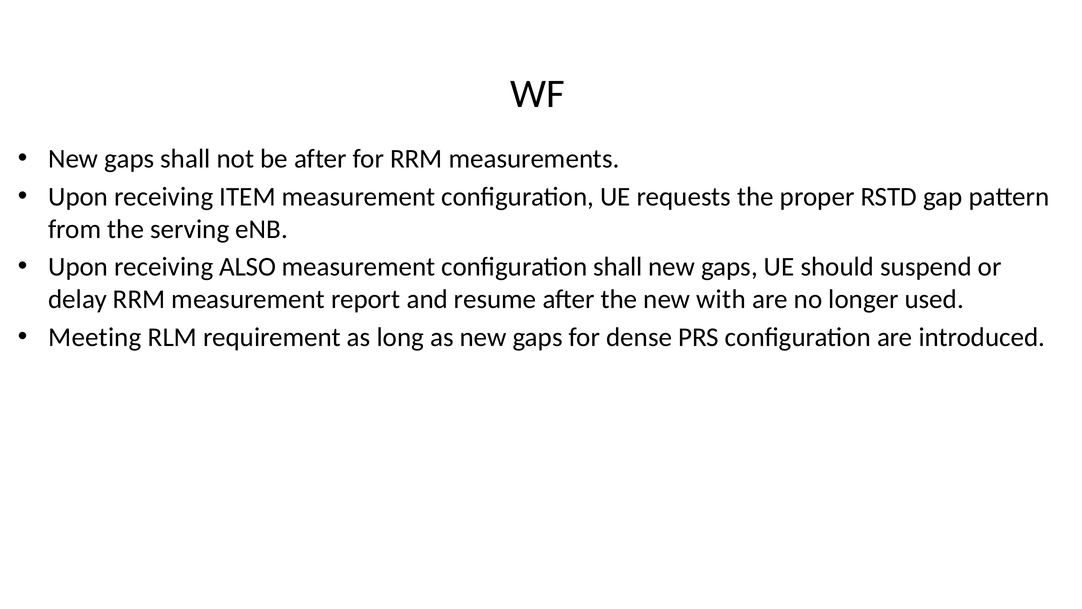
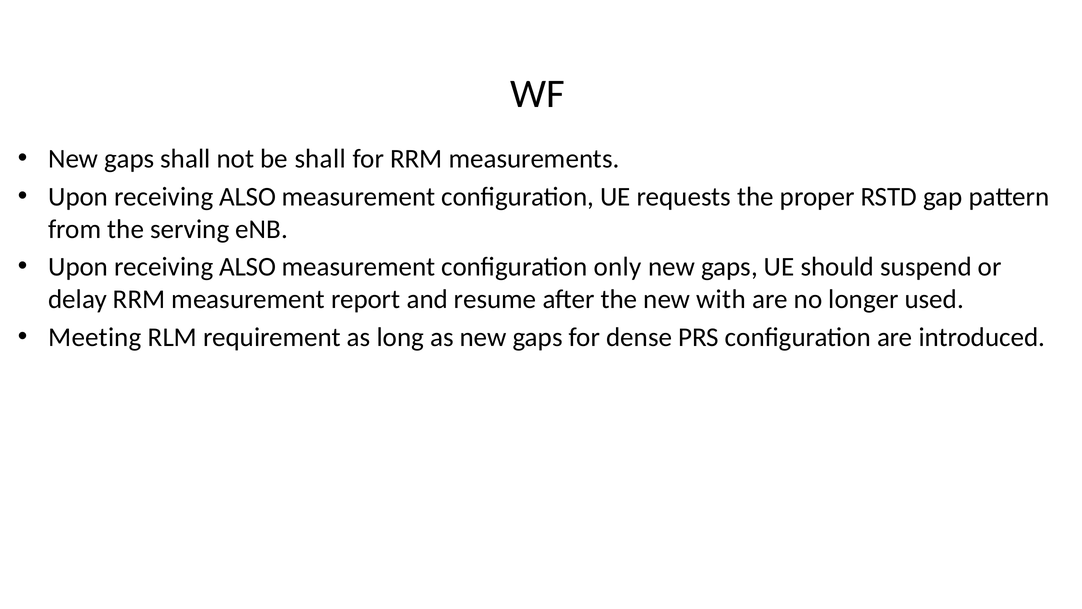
be after: after -> shall
ITEM at (247, 196): ITEM -> ALSO
configuration shall: shall -> only
